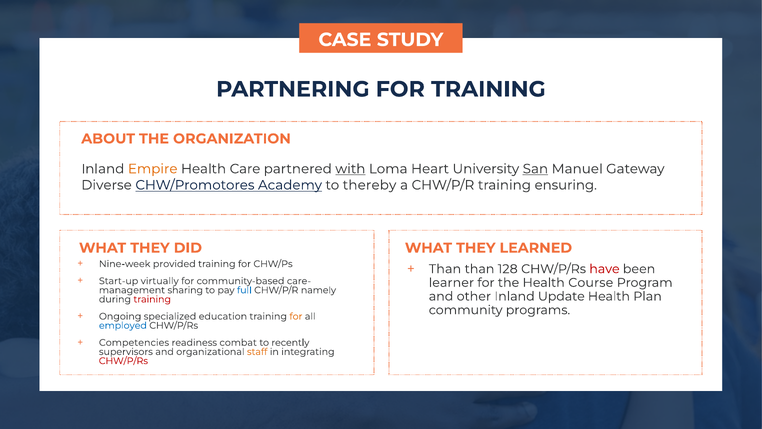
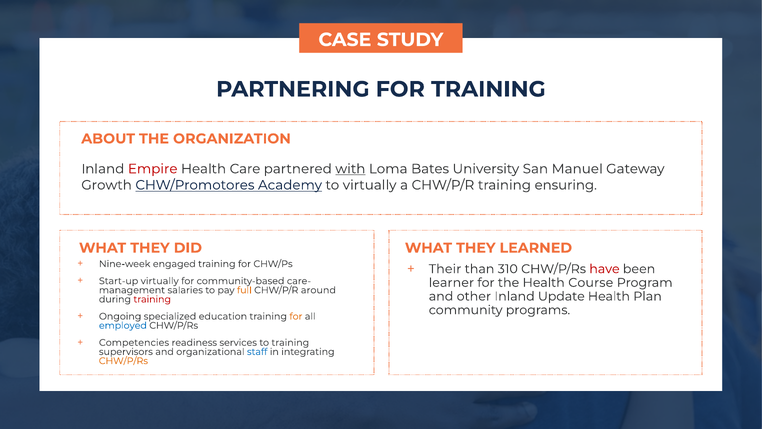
Empire colour: orange -> red
Heart: Heart -> Bates
San underline: present -> none
Diverse: Diverse -> Growth
to thereby: thereby -> virtually
provided: provided -> engaged
Than at (445, 269): Than -> Their
128: 128 -> 310
sharing: sharing -> salaries
full colour: blue -> orange
namely: namely -> around
combat: combat -> services
to recently: recently -> training
staff colour: orange -> blue
CHW/P/Rs at (123, 361) colour: red -> orange
